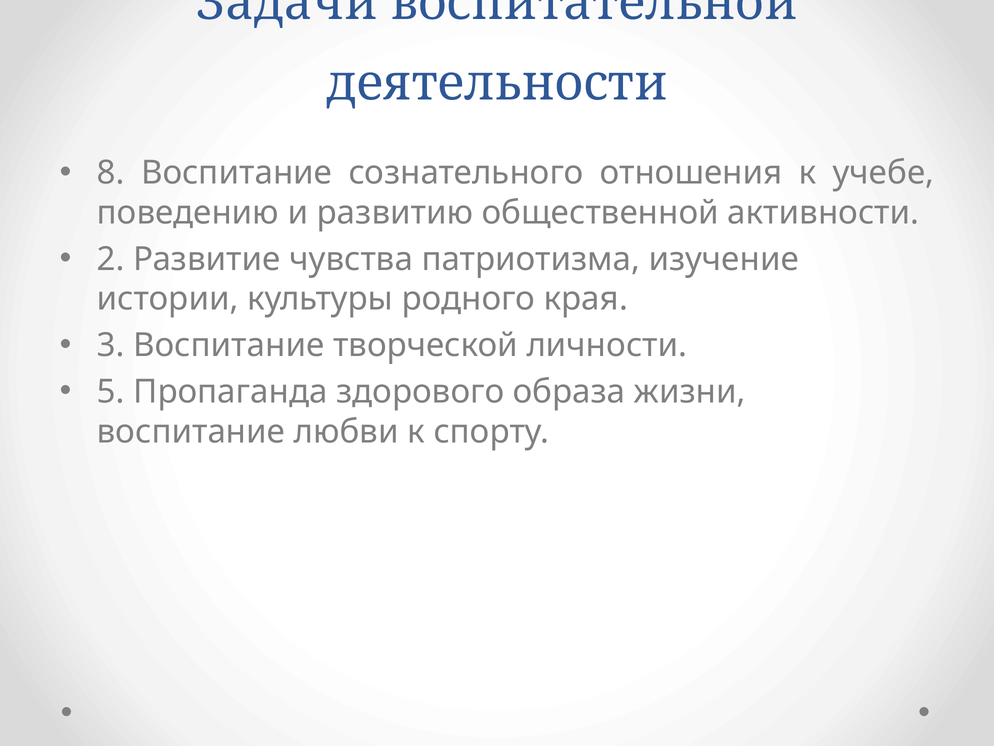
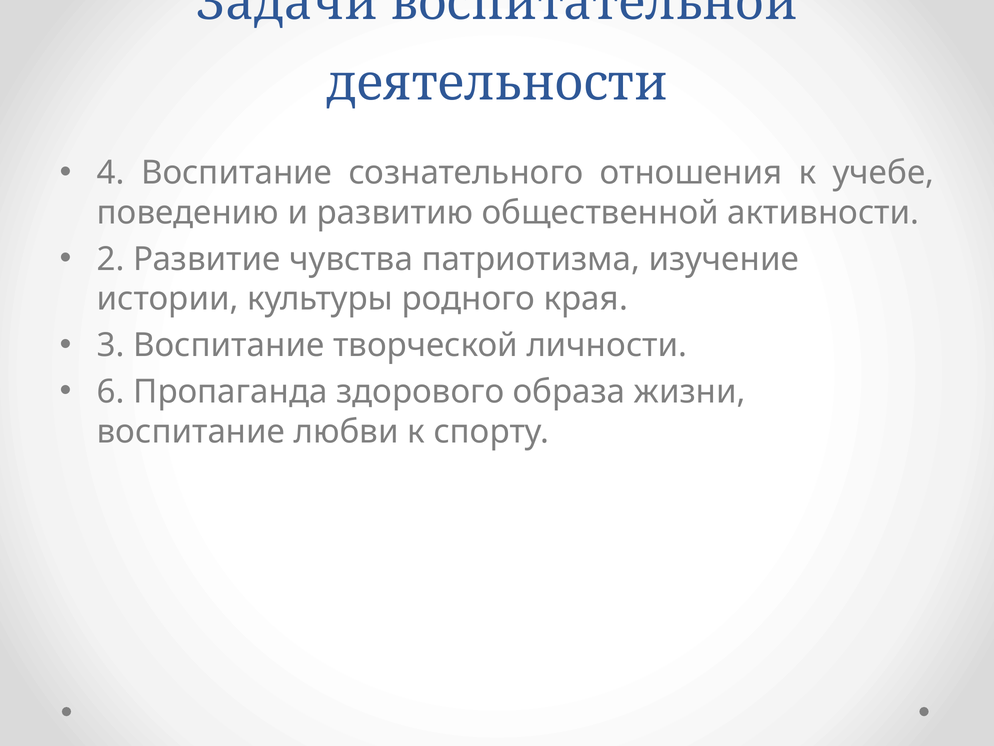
8: 8 -> 4
5: 5 -> 6
